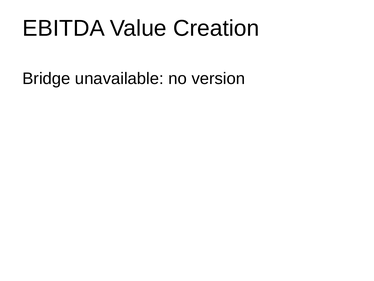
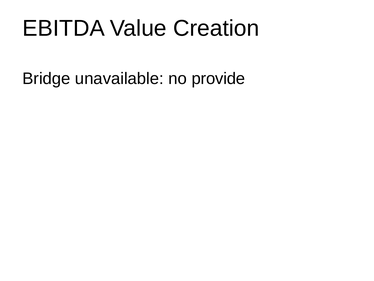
version: version -> provide
